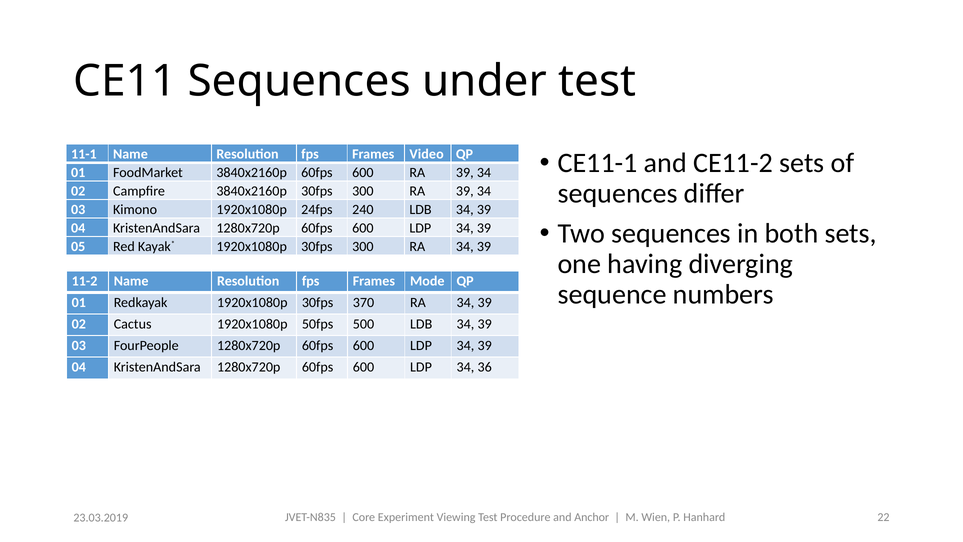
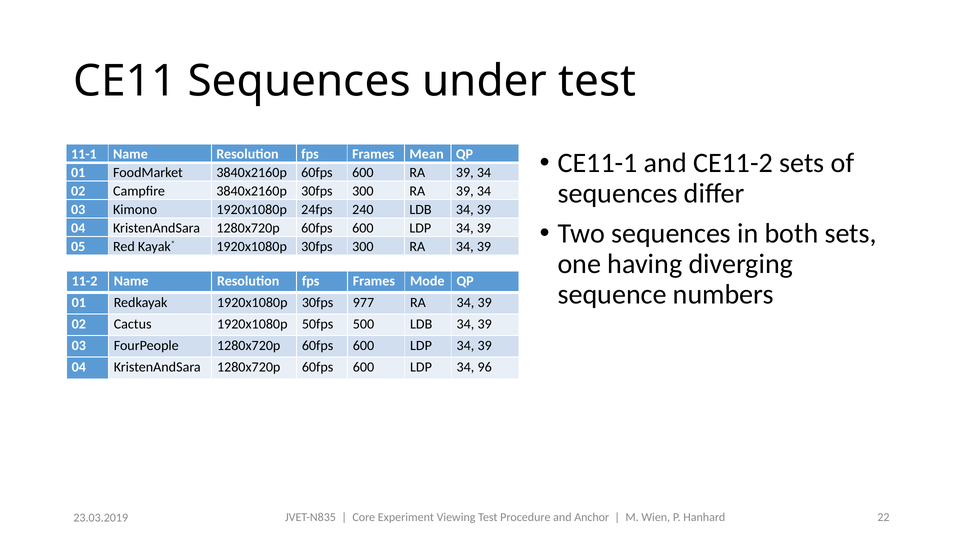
Video: Video -> Mean
370: 370 -> 977
36: 36 -> 96
